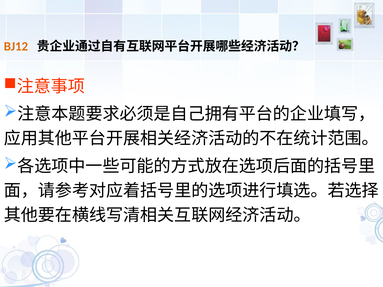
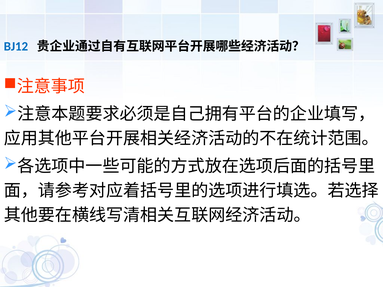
BJ12 colour: orange -> blue
